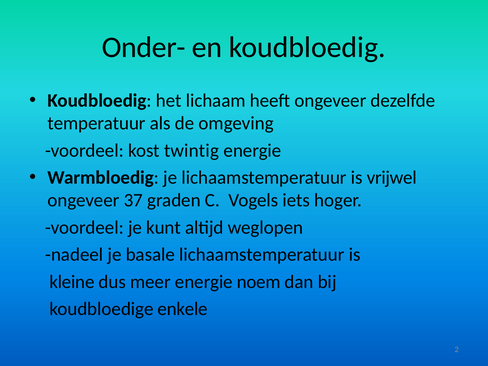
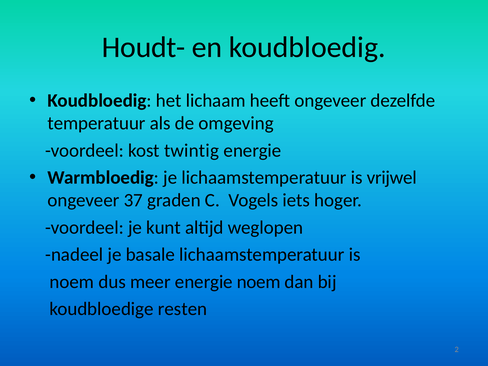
Onder-: Onder- -> Houdt-
kleine at (72, 282): kleine -> noem
enkele: enkele -> resten
